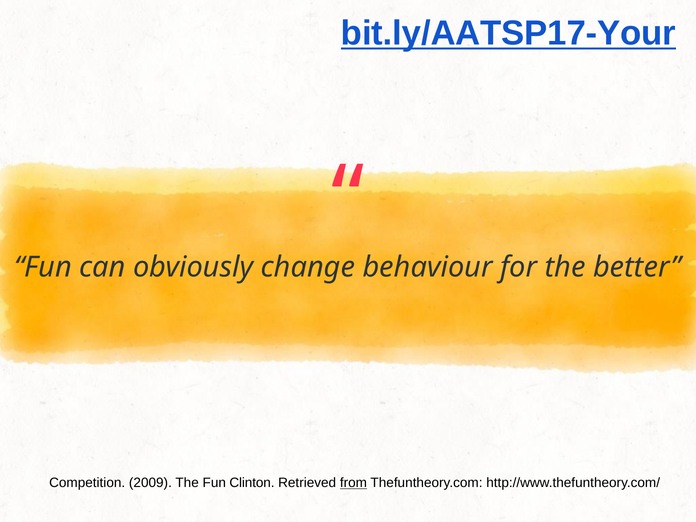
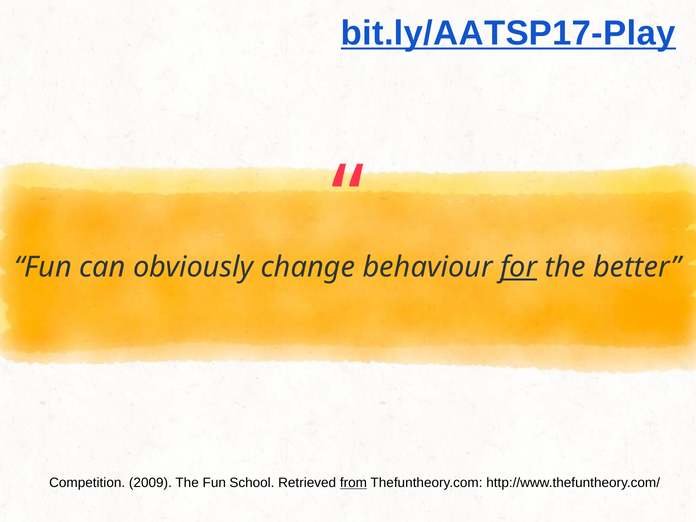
bit.ly/AATSP17-Your: bit.ly/AATSP17-Your -> bit.ly/AATSP17-Play
for underline: none -> present
Clinton: Clinton -> School
